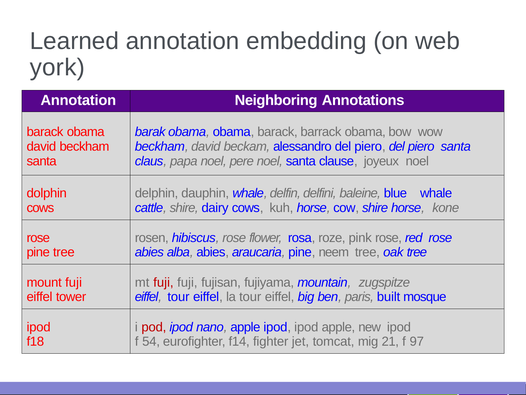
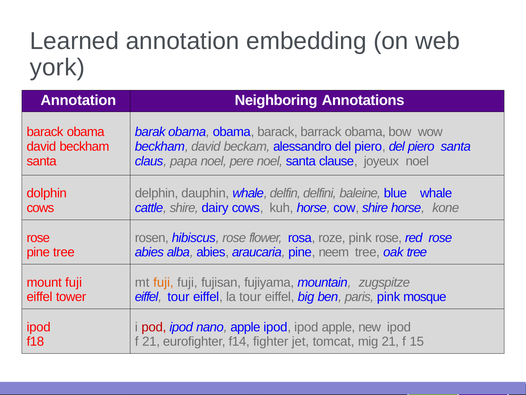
fuji at (163, 282) colour: red -> orange
paris built: built -> pink
f 54: 54 -> 21
97: 97 -> 15
